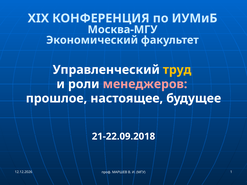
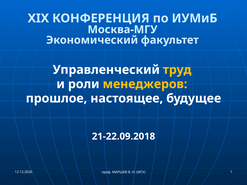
менеджеров colour: pink -> yellow
